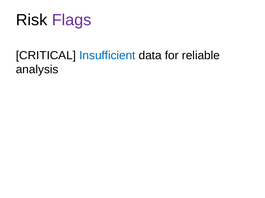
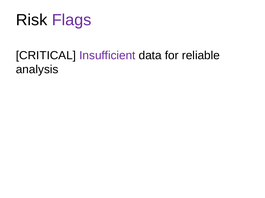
Insufficient colour: blue -> purple
